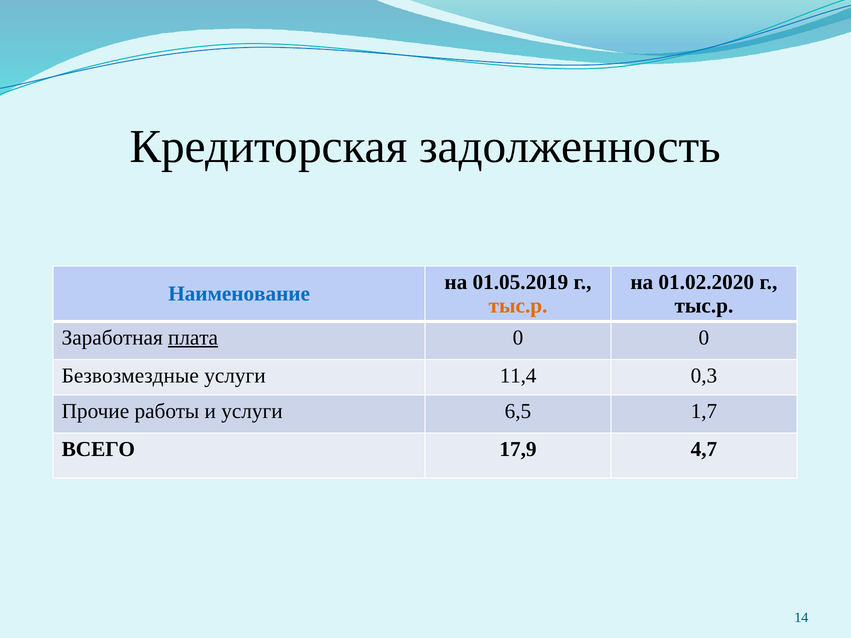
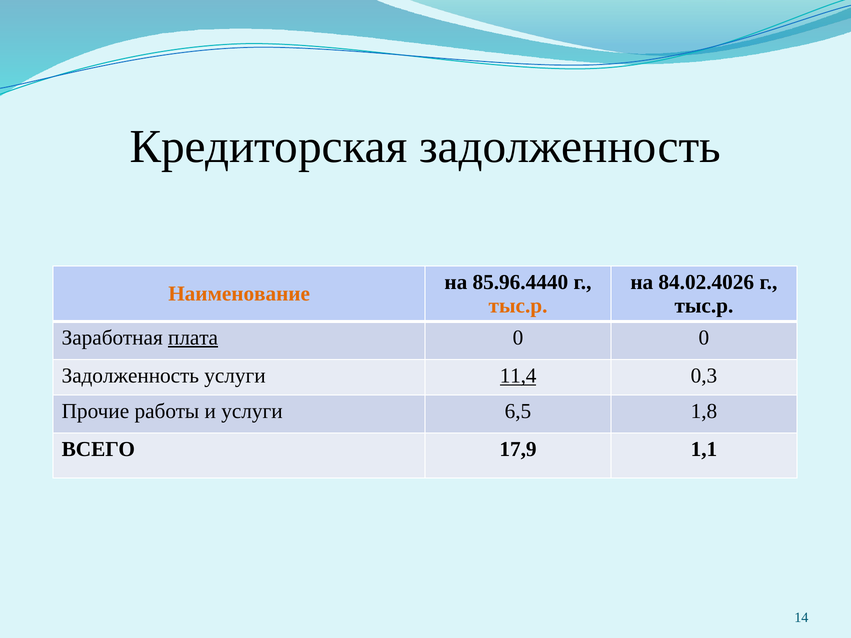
01.05.2019: 01.05.2019 -> 85.96.4440
01.02.2020: 01.02.2020 -> 84.02.4026
Наименование colour: blue -> orange
Безвозмездные at (130, 376): Безвозмездные -> Задолженность
11,4 underline: none -> present
1,7: 1,7 -> 1,8
4,7: 4,7 -> 1,1
